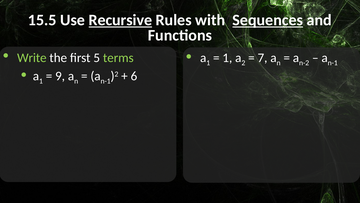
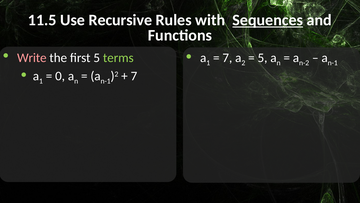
15.5: 15.5 -> 11.5
Recursive underline: present -> none
Write colour: light green -> pink
1 at (227, 58): 1 -> 7
7 at (262, 58): 7 -> 5
9: 9 -> 0
6 at (134, 76): 6 -> 7
